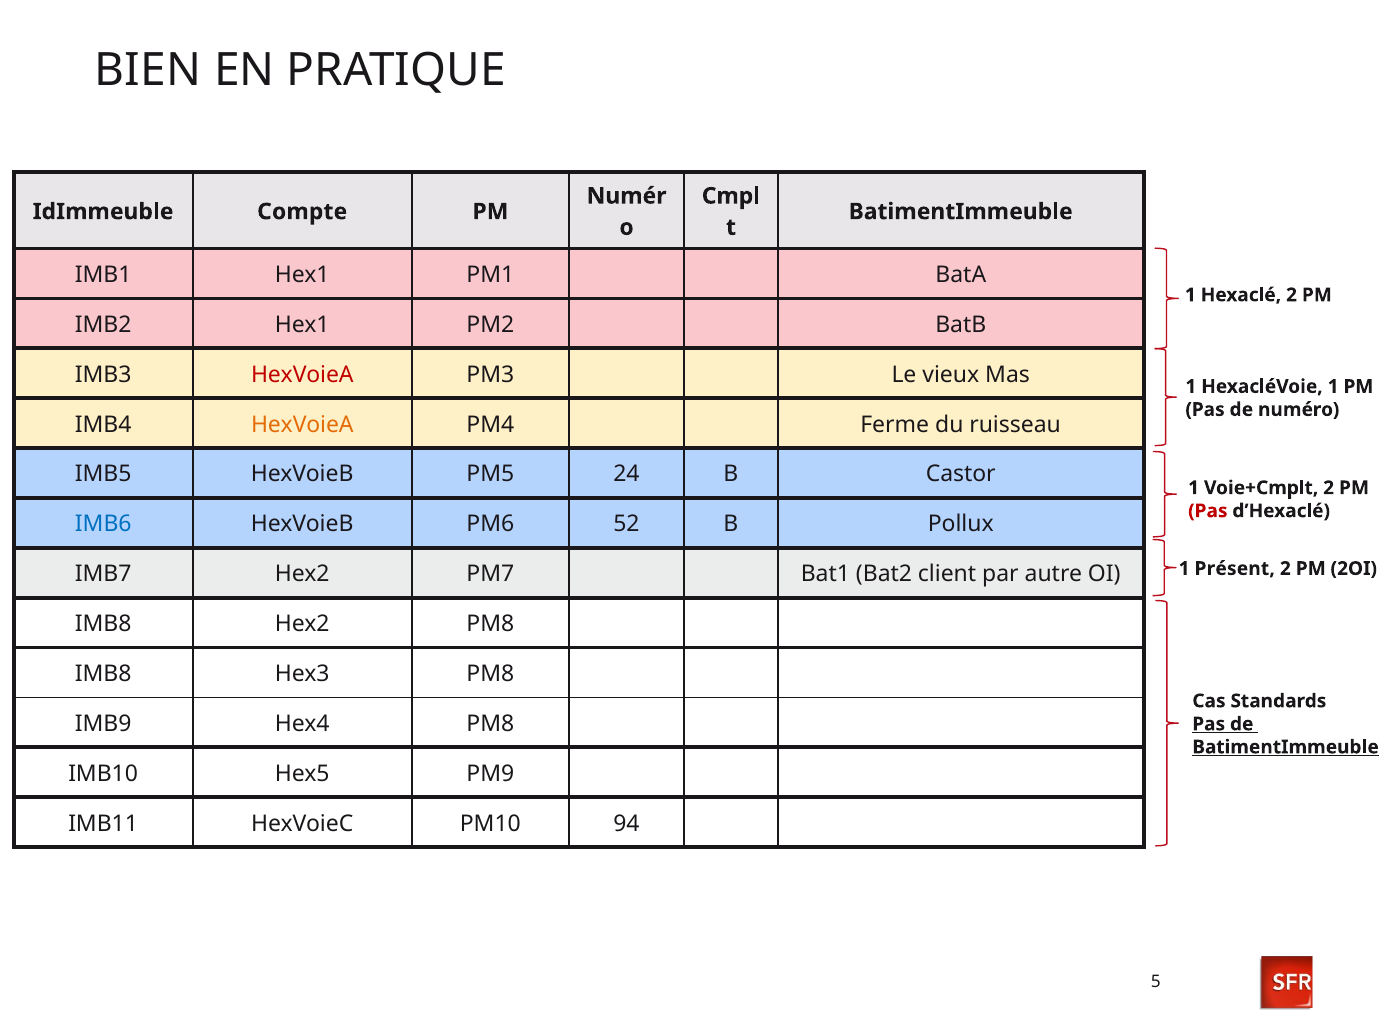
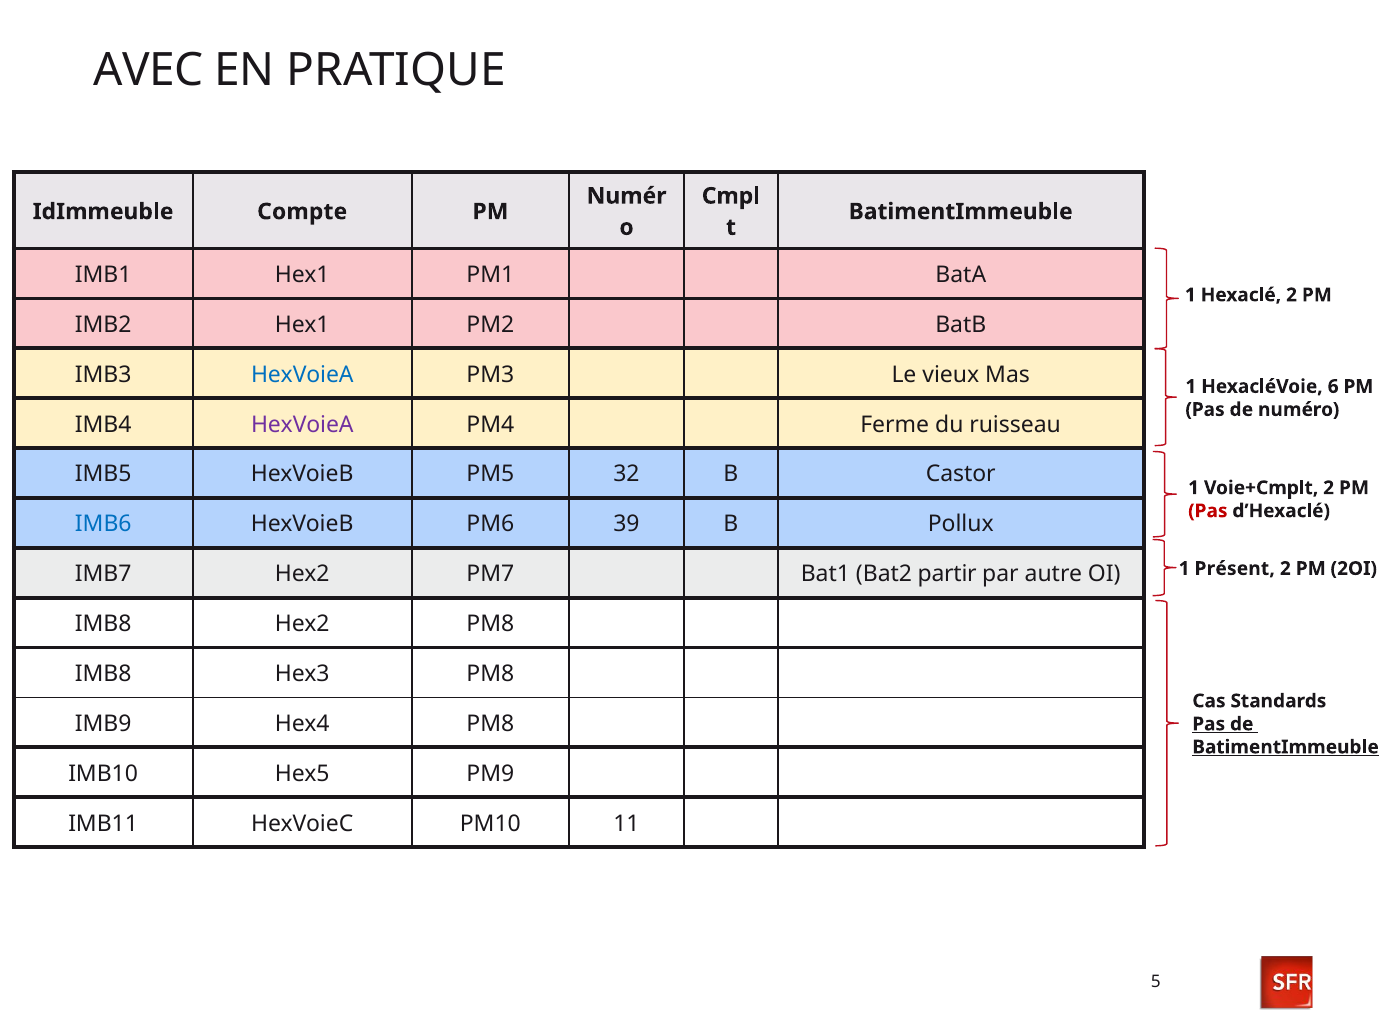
BIEN: BIEN -> AVEC
HexVoieA at (302, 375) colour: red -> blue
HexacléVoie 1: 1 -> 6
HexVoieA at (302, 424) colour: orange -> purple
24: 24 -> 32
52: 52 -> 39
client: client -> partir
94: 94 -> 11
